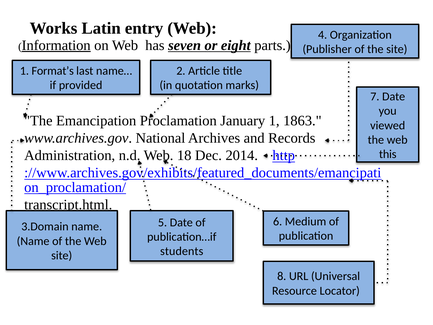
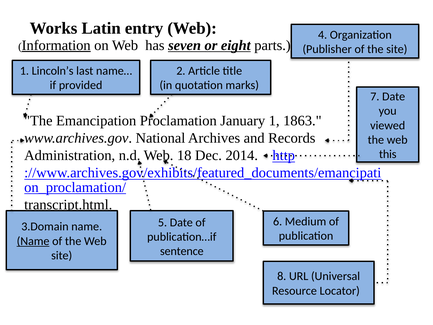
Format’s: Format’s -> Lincoln’s
Name at (33, 241) underline: none -> present
students: students -> sentence
